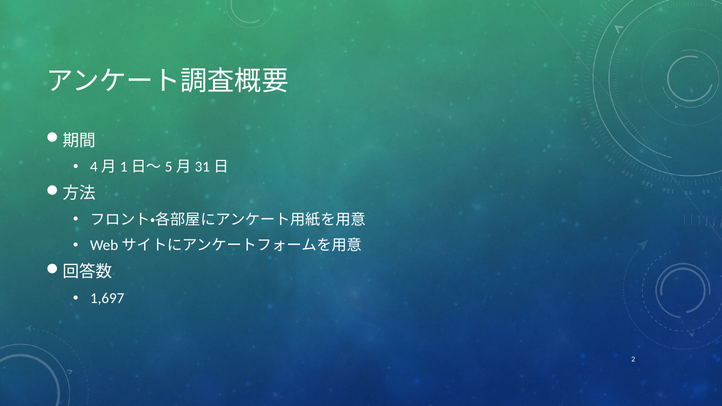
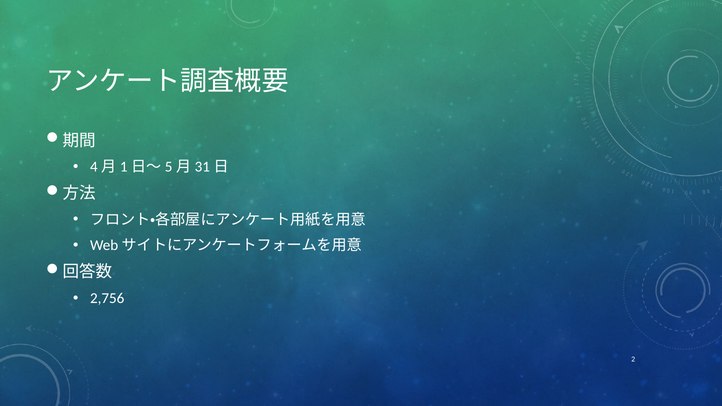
1,697: 1,697 -> 2,756
